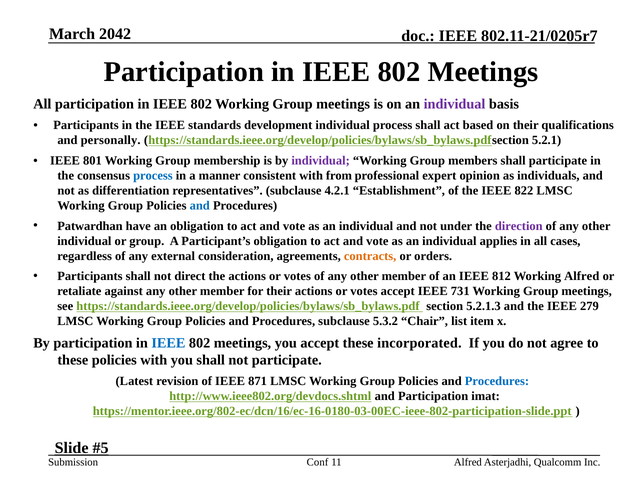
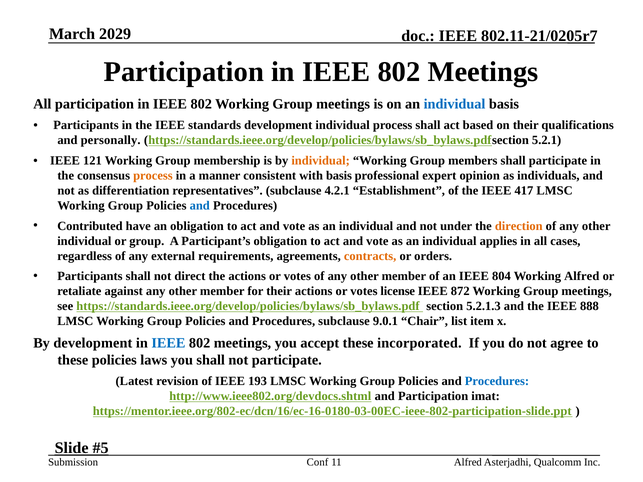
2042: 2042 -> 2029
individual at (455, 104) colour: purple -> blue
801: 801 -> 121
individual at (321, 161) colour: purple -> orange
process at (153, 176) colour: blue -> orange
with from: from -> basis
822: 822 -> 417
Patwardhan: Patwardhan -> Contributed
direction colour: purple -> orange
consideration: consideration -> requirements
812: 812 -> 804
votes accept: accept -> license
731: 731 -> 872
279: 279 -> 888
5.3.2: 5.3.2 -> 9.0.1
By participation: participation -> development
policies with: with -> laws
871: 871 -> 193
